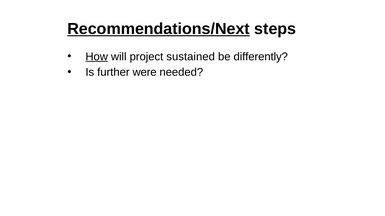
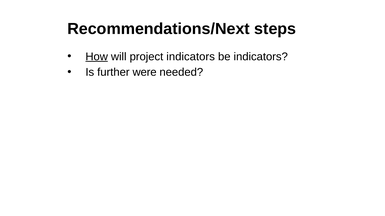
Recommendations/Next underline: present -> none
project sustained: sustained -> indicators
be differently: differently -> indicators
